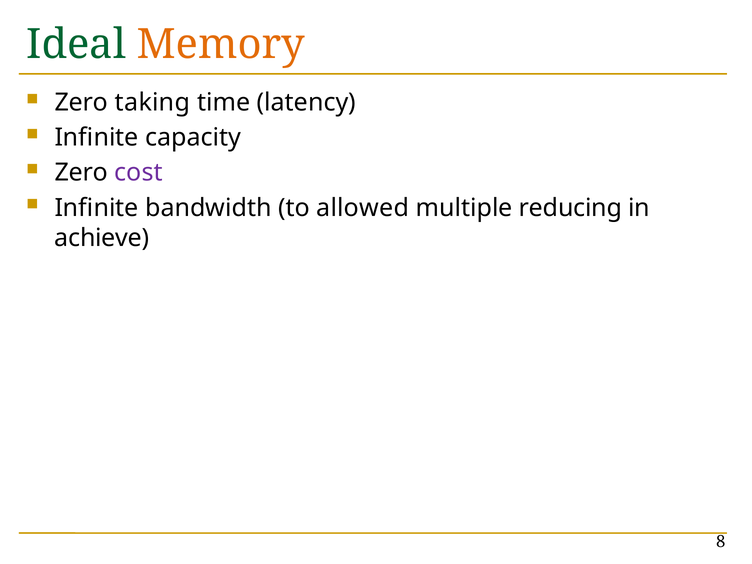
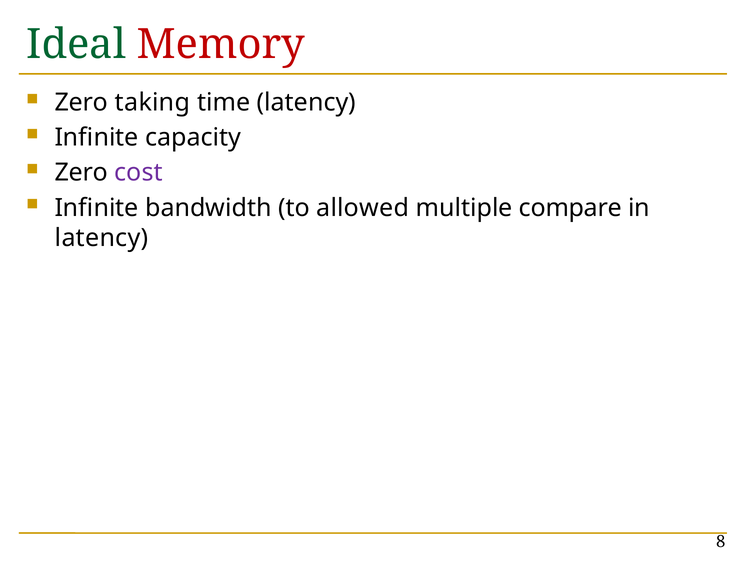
Memory colour: orange -> red
reducing: reducing -> compare
achieve at (102, 238): achieve -> latency
